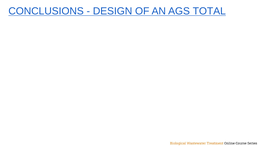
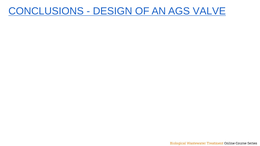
TOTAL: TOTAL -> VALVE
